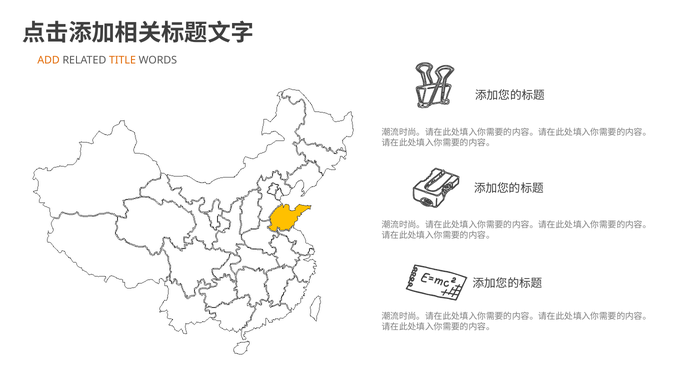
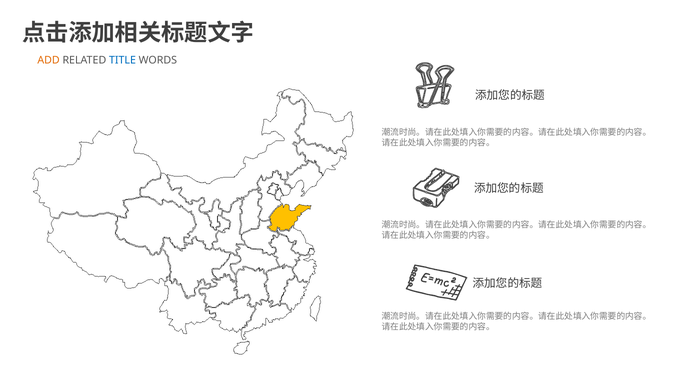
TITLE colour: orange -> blue
